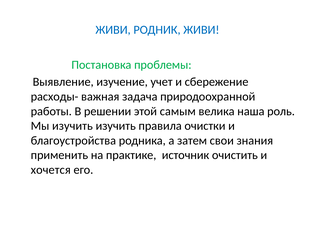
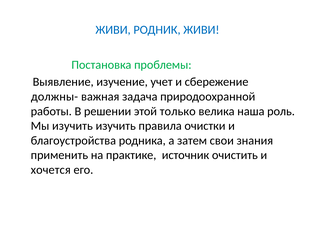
расходы-: расходы- -> должны-
самым: самым -> только
